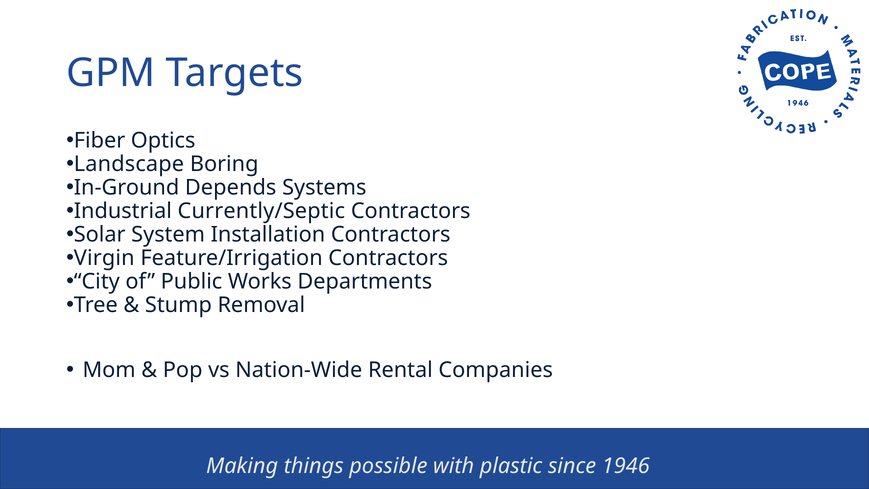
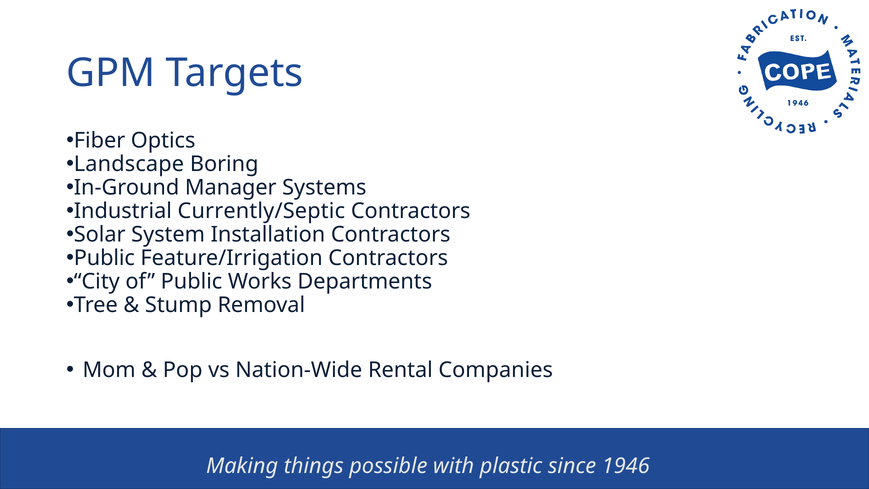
Depends: Depends -> Manager
Virgin at (104, 258): Virgin -> Public
